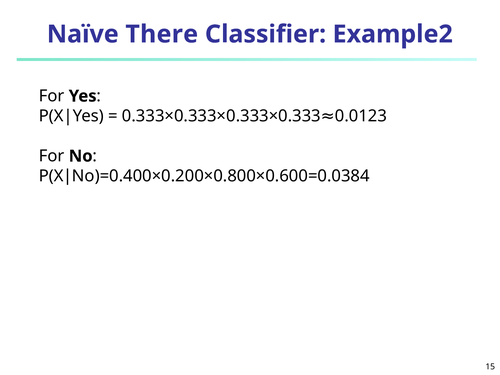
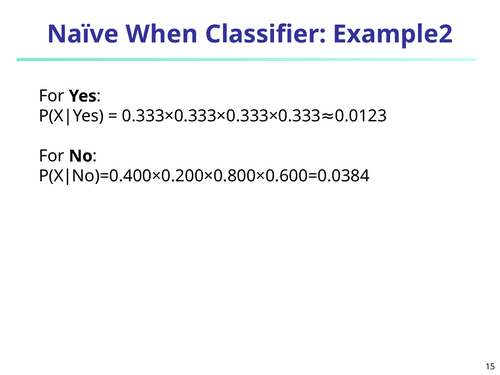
There: There -> When
